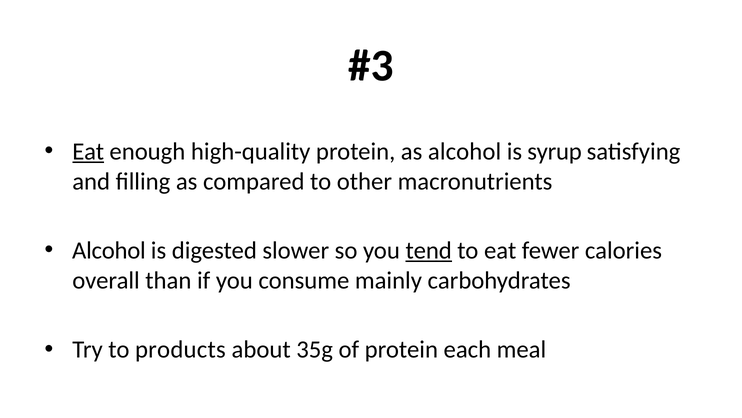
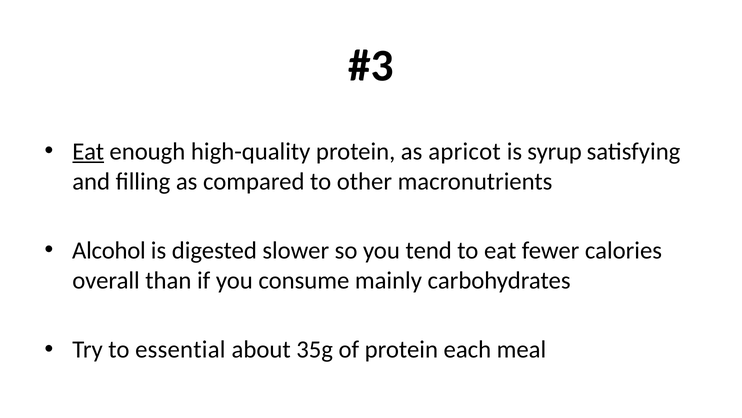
as alcohol: alcohol -> apricot
tend underline: present -> none
products: products -> essential
